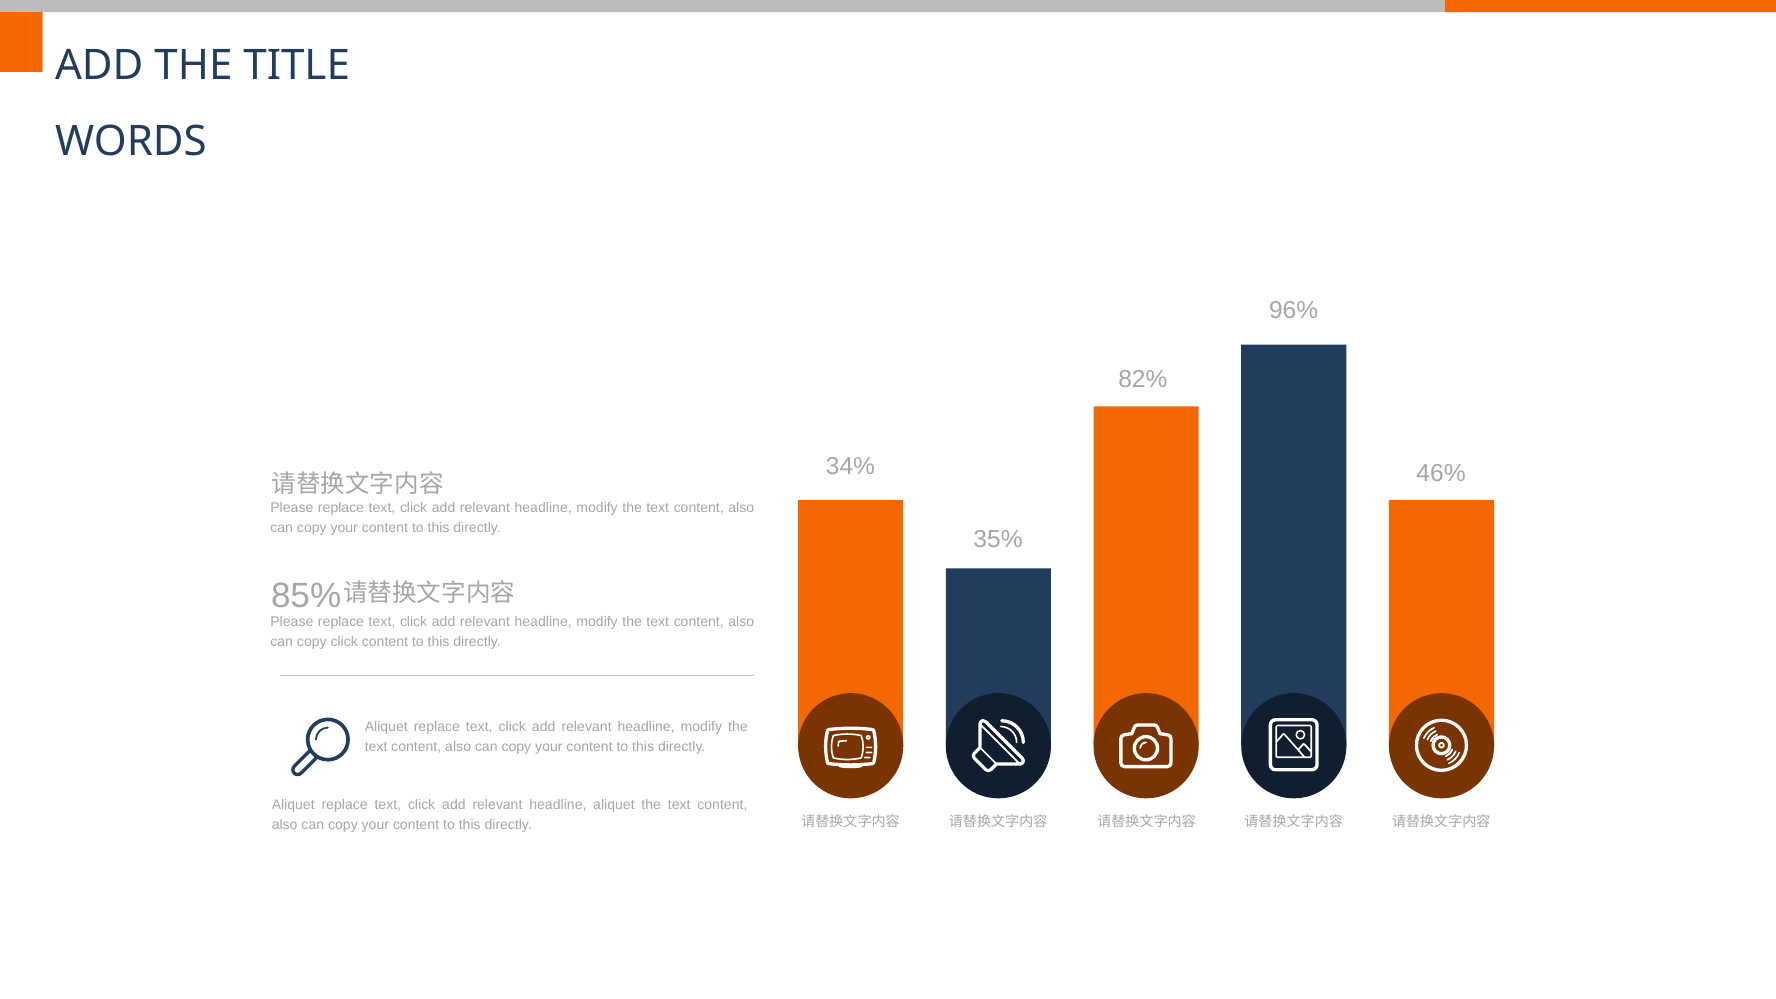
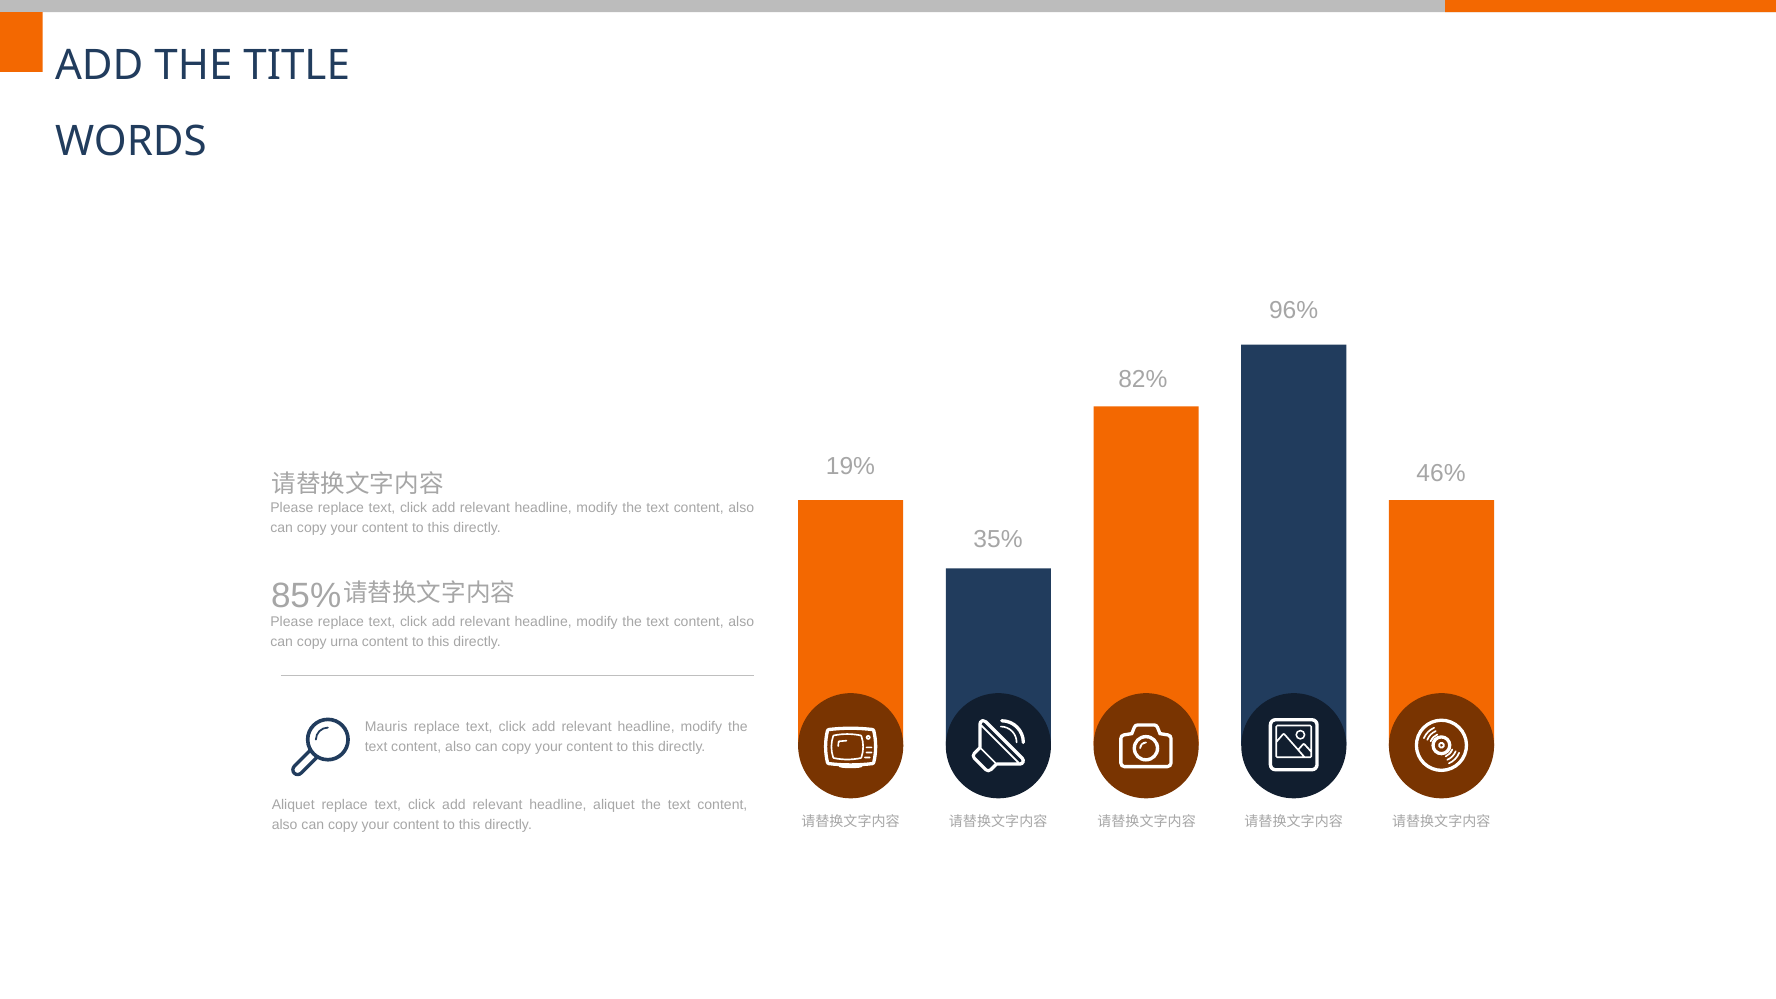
34%: 34% -> 19%
copy click: click -> urna
Aliquet at (386, 727): Aliquet -> Mauris
